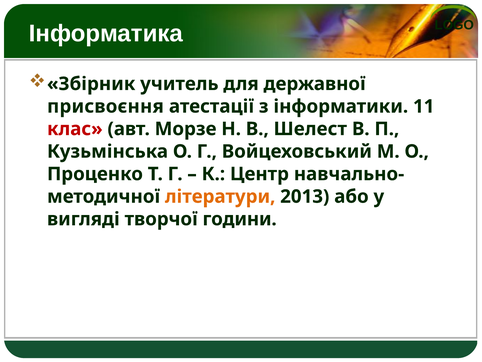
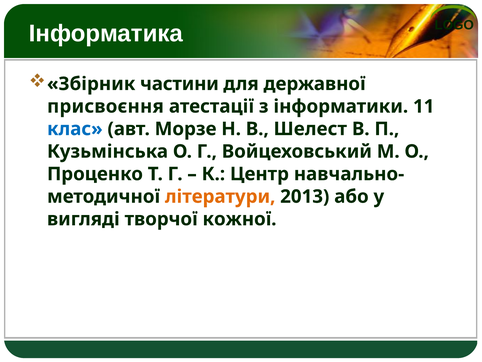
учитель: учитель -> частини
клас colour: red -> blue
години: години -> кожної
